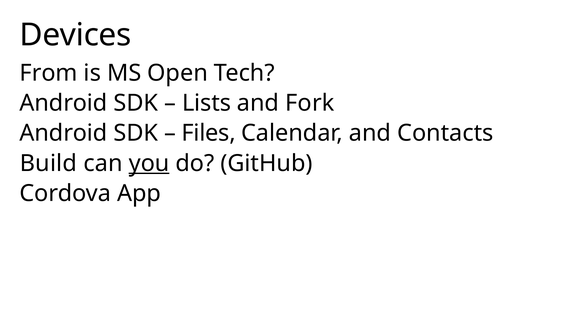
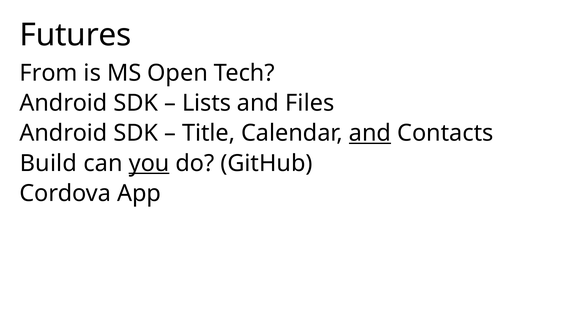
Devices: Devices -> Futures
Fork: Fork -> Files
Files: Files -> Title
and at (370, 133) underline: none -> present
